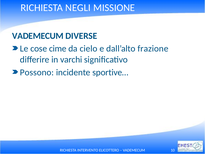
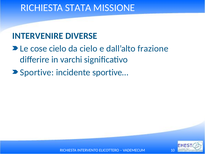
NEGLI: NEGLI -> STATA
VADEMECUM at (38, 36): VADEMECUM -> INTERVENIRE
cose cime: cime -> cielo
Possono: Possono -> Sportive
